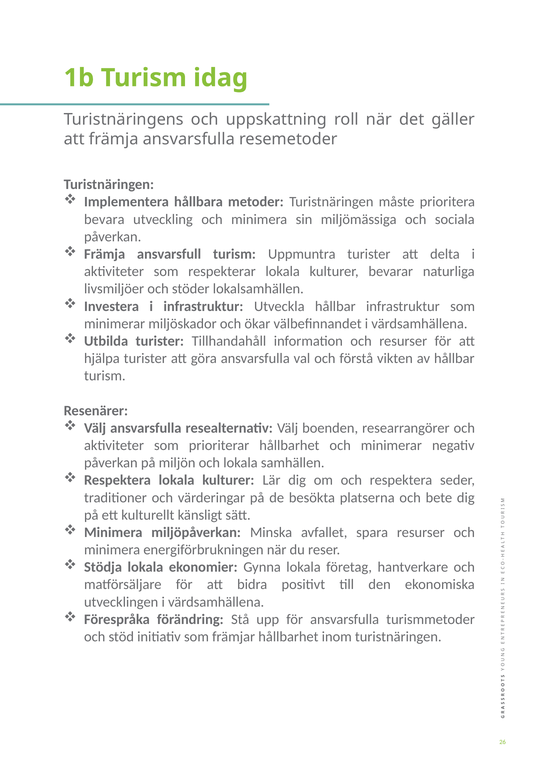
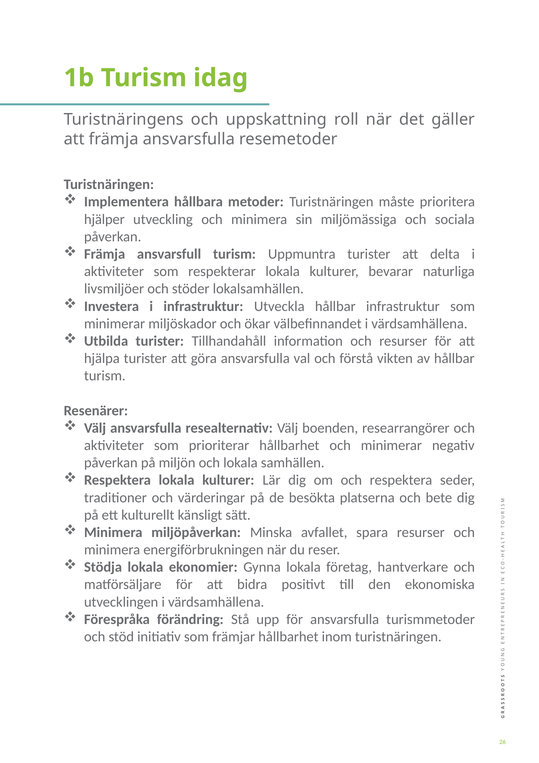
bevara: bevara -> hjälper
